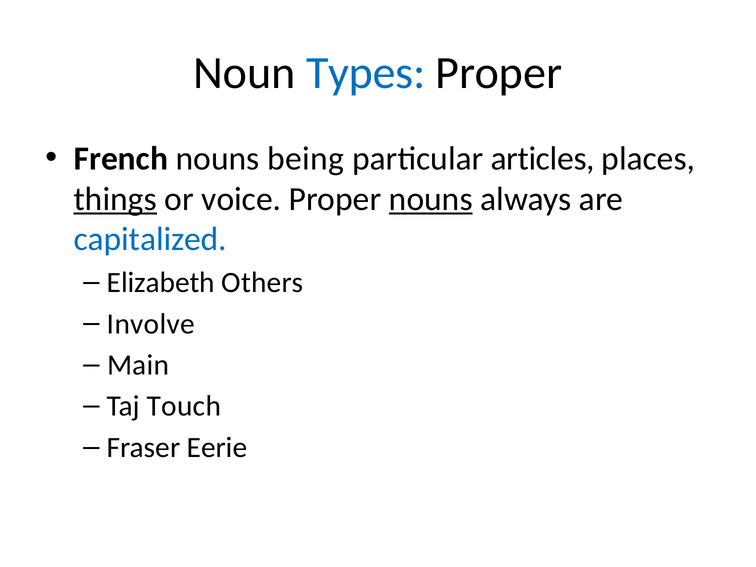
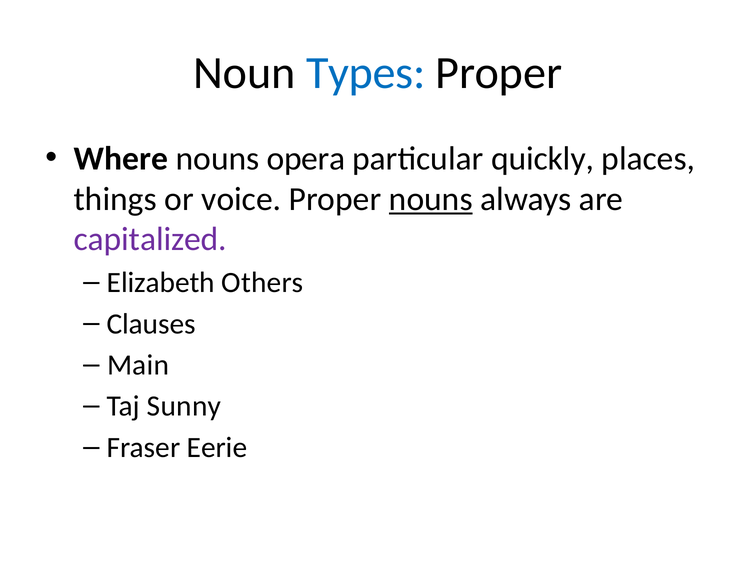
French: French -> Where
being: being -> opera
articles: articles -> quickly
things underline: present -> none
capitalized colour: blue -> purple
Involve: Involve -> Clauses
Touch: Touch -> Sunny
